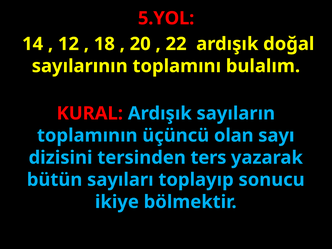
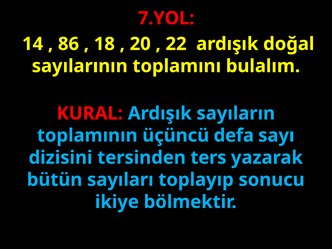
5.YOL: 5.YOL -> 7.YOL
12: 12 -> 86
olan: olan -> defa
